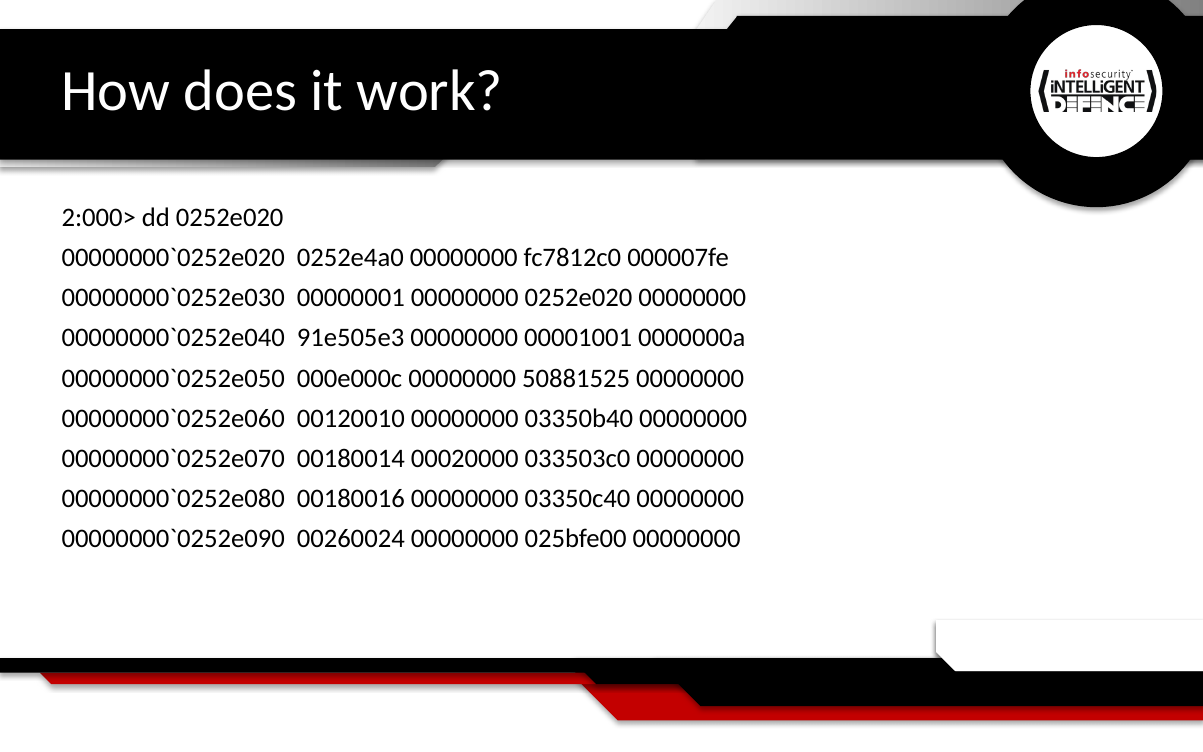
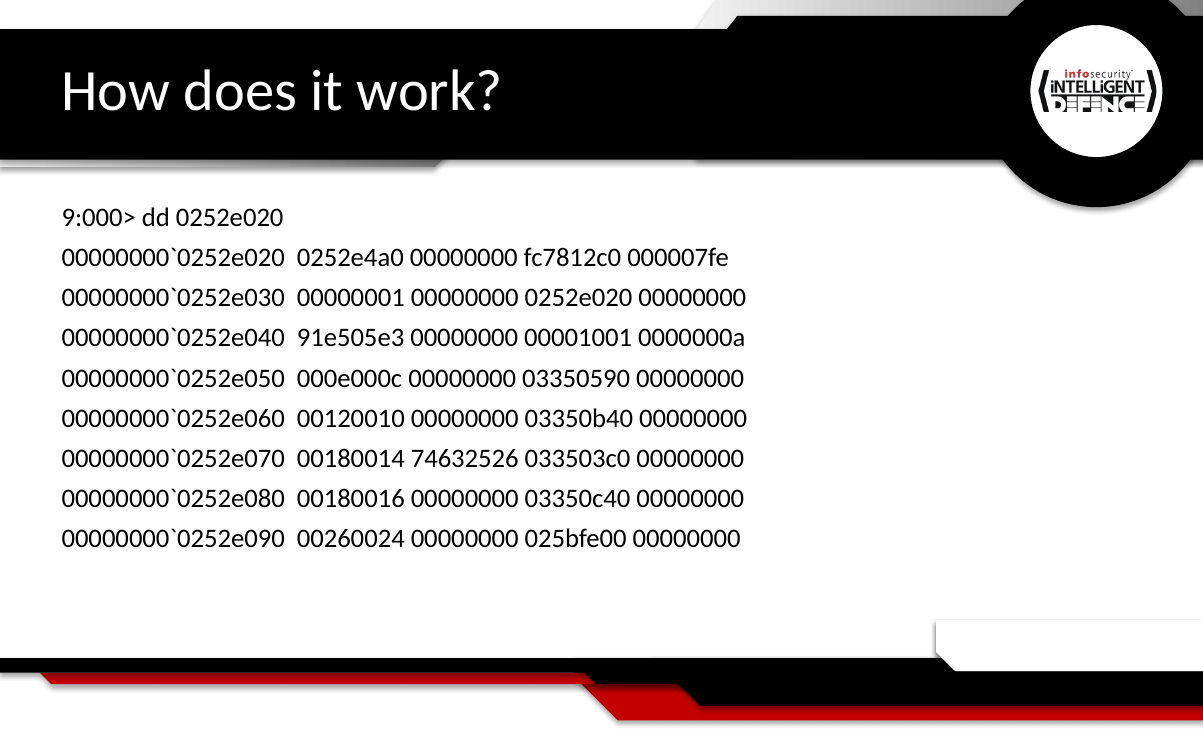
2:000>: 2:000> -> 9:000>
50881525: 50881525 -> 03350590
00020000: 00020000 -> 74632526
